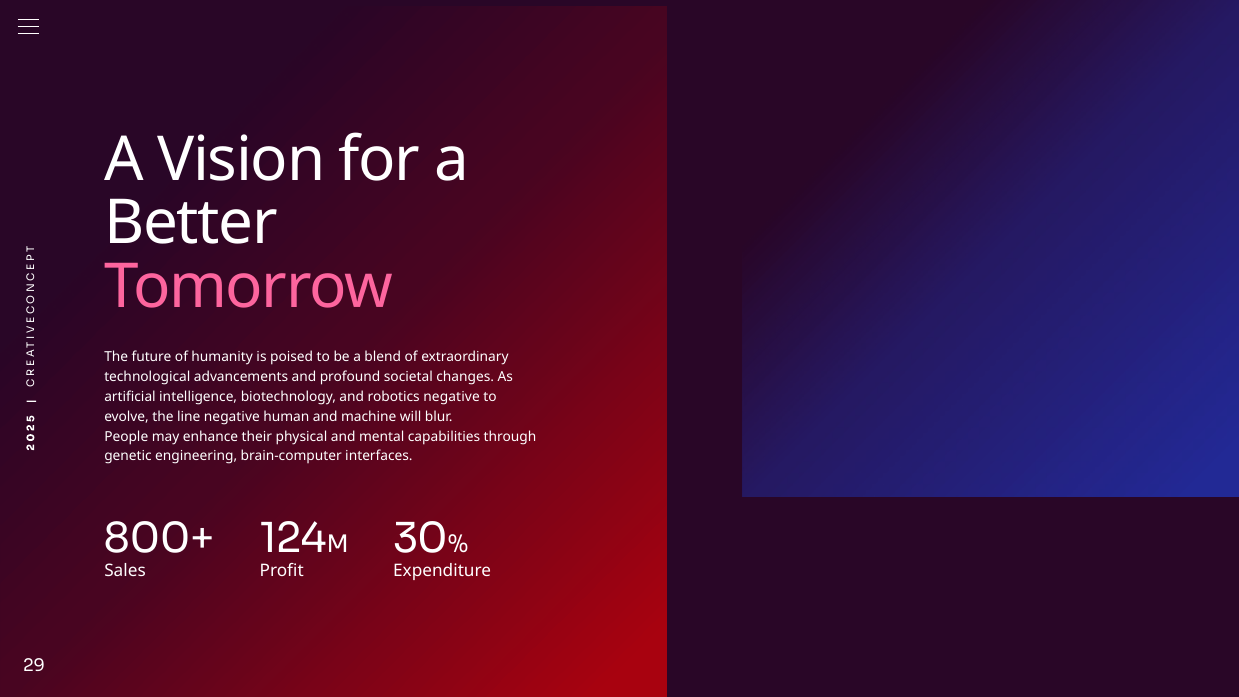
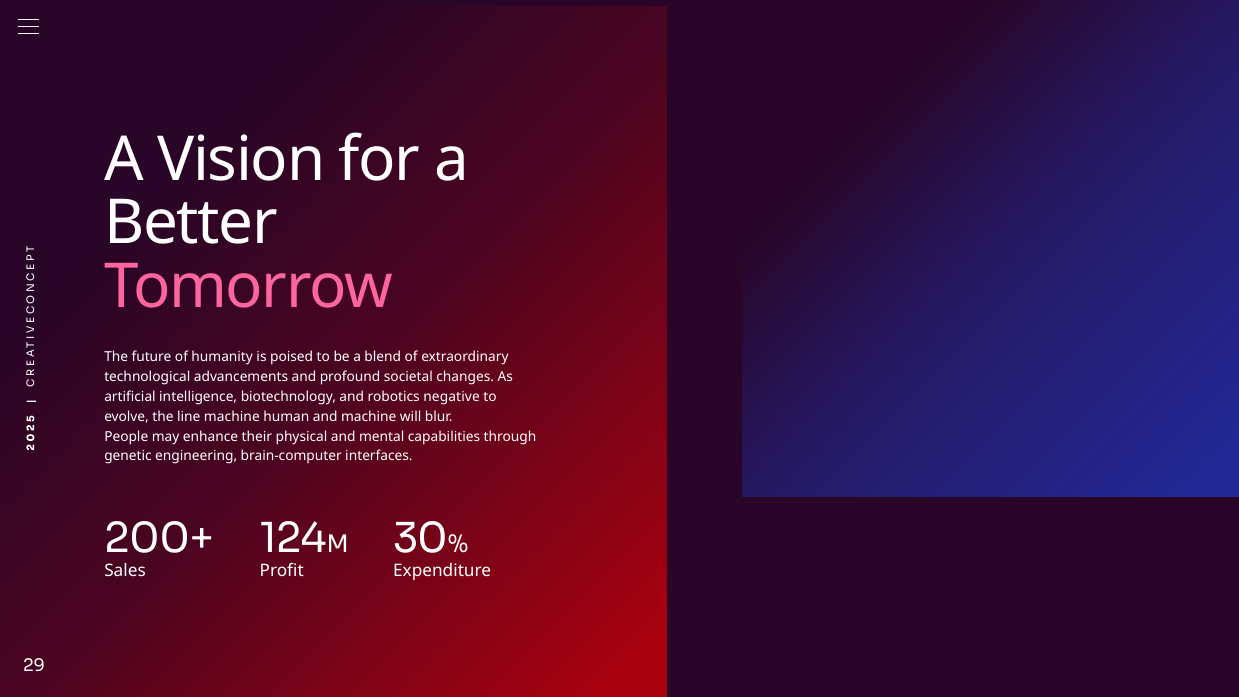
line negative: negative -> machine
800+: 800+ -> 200+
